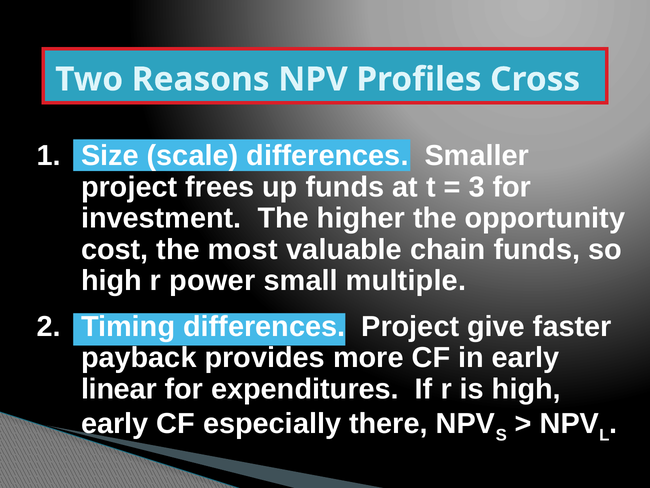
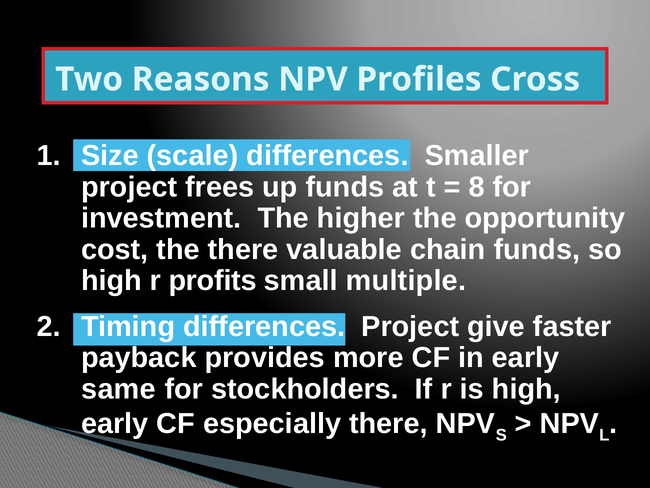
3: 3 -> 8
the most: most -> there
power: power -> profits
linear: linear -> same
expenditures: expenditures -> stockholders
